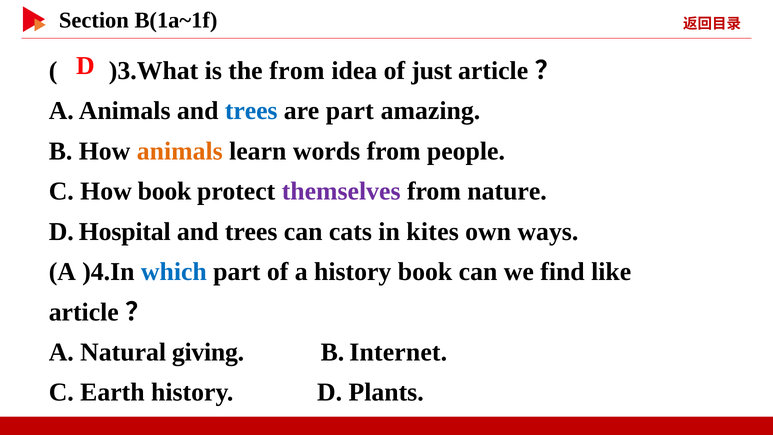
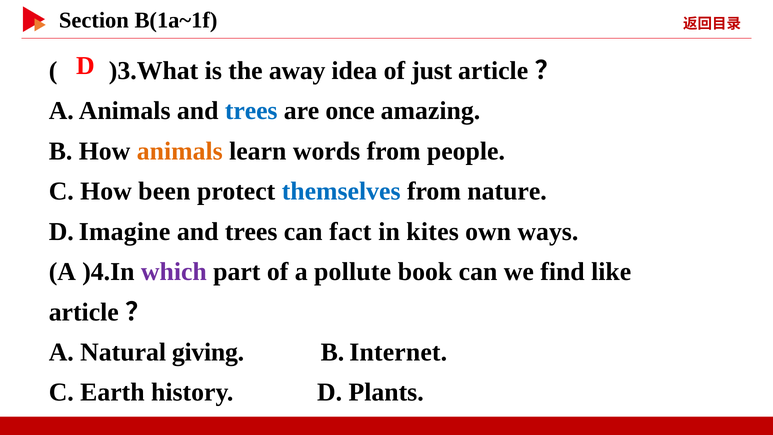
the from: from -> away
are part: part -> once
How book: book -> been
themselves colour: purple -> blue
Hospital: Hospital -> Imagine
cats: cats -> fact
which colour: blue -> purple
a history: history -> pollute
